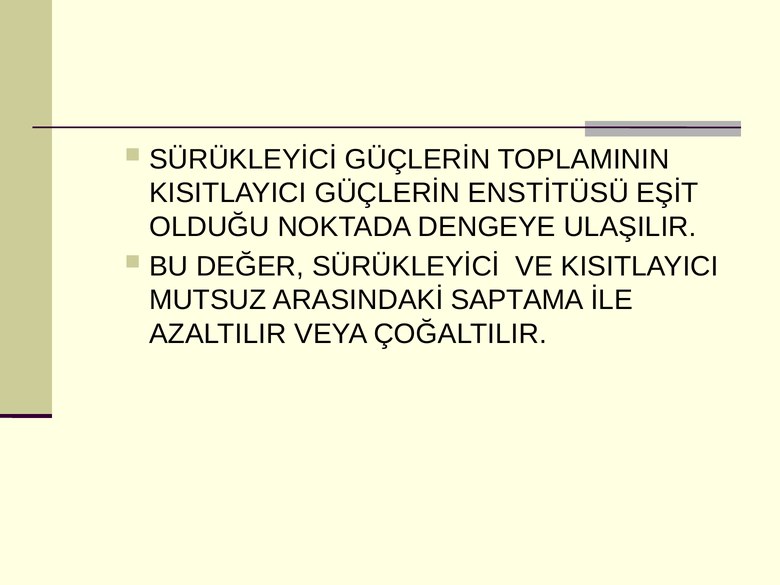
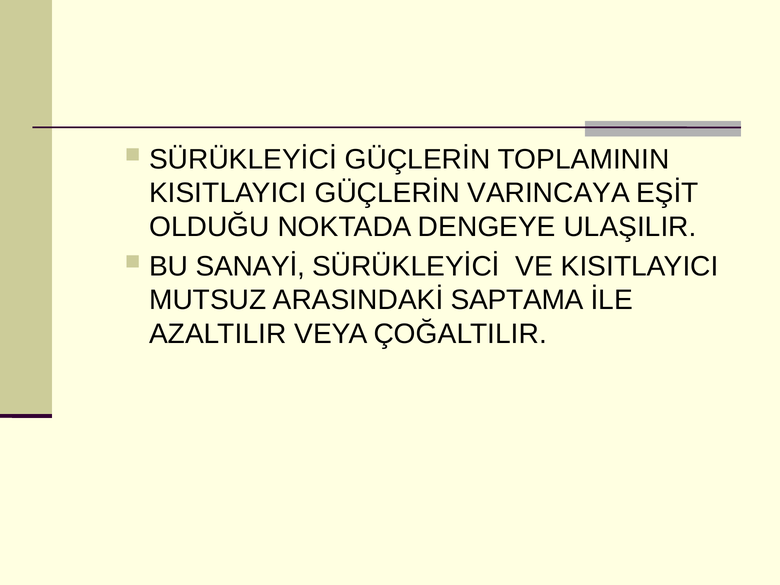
ENSTİTÜSÜ: ENSTİTÜSÜ -> VARINCAYA
DEĞER: DEĞER -> SANAYİ
